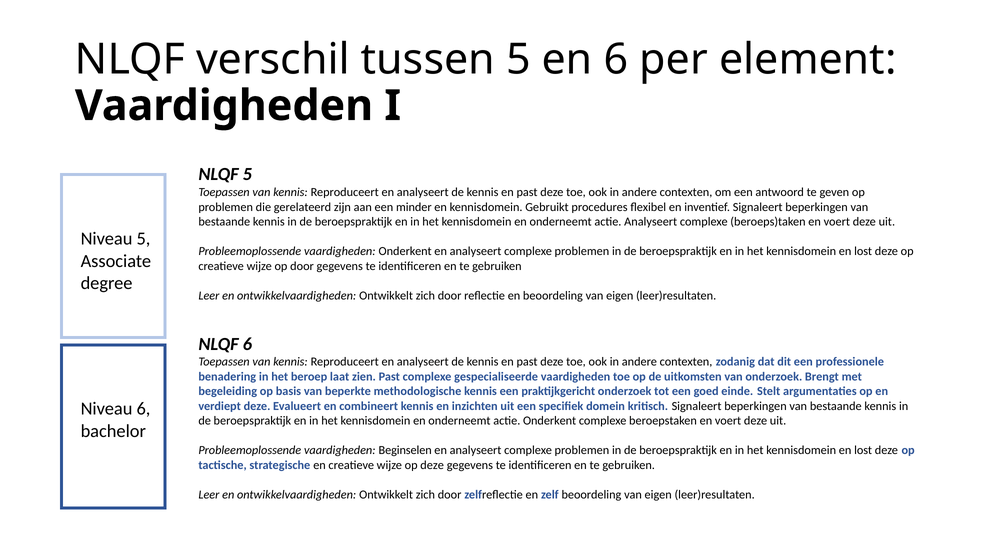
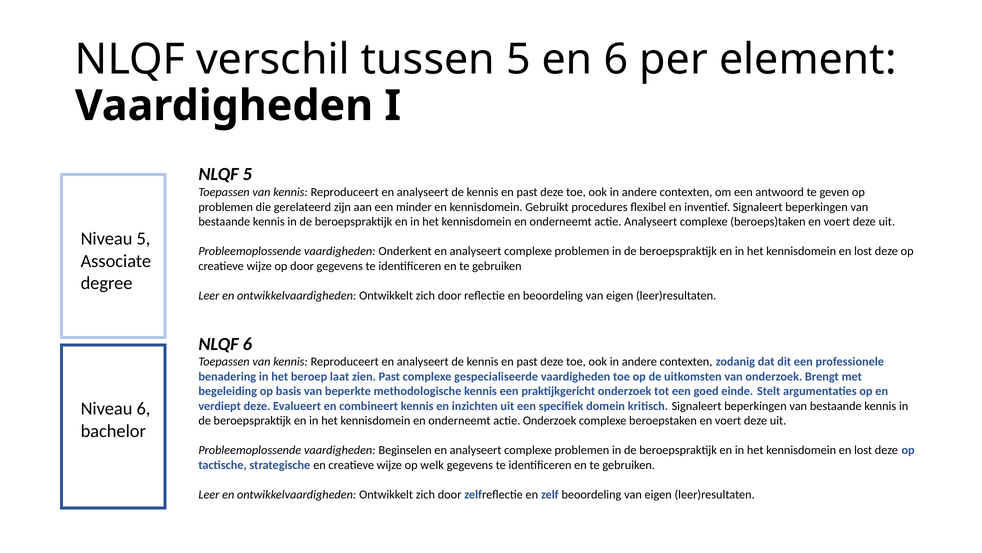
actie Onderkent: Onderkent -> Onderzoek
op deze: deze -> welk
